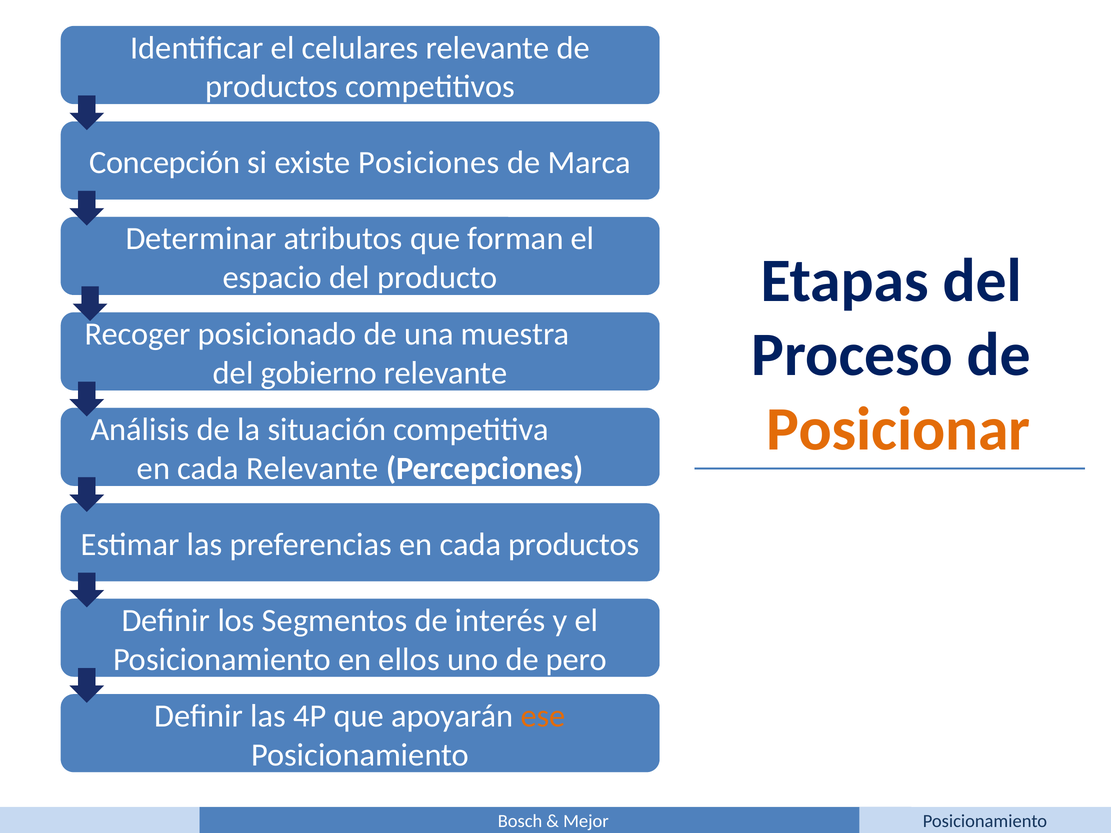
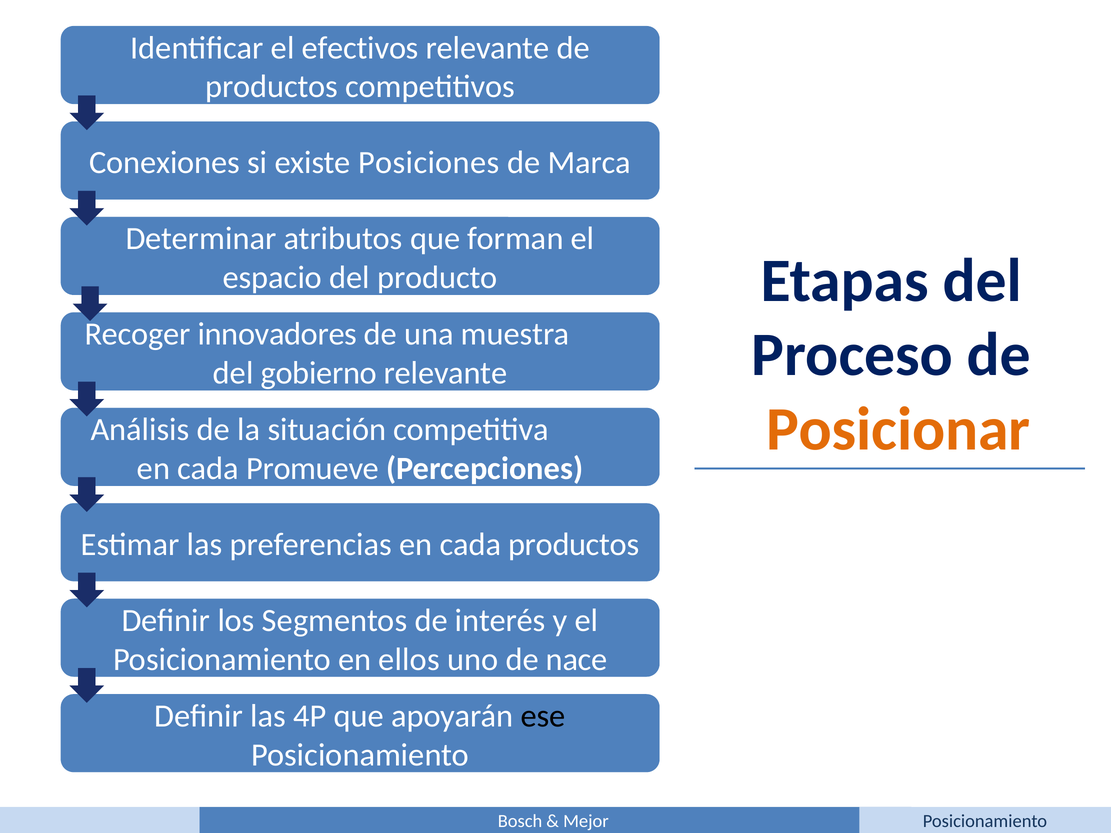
celulares: celulares -> efectivos
Concepción: Concepción -> Conexiones
posicionado: posicionado -> innovadores
cada Relevante: Relevante -> Promueve
pero: pero -> nace
ese colour: orange -> black
